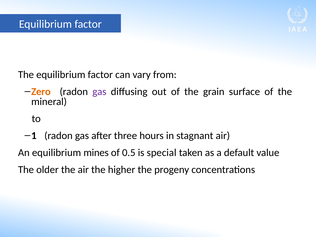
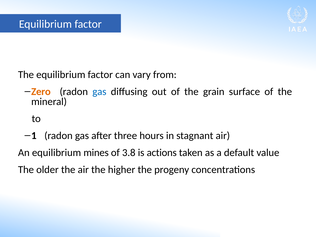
gas at (99, 92) colour: purple -> blue
0.5: 0.5 -> 3.8
special: special -> actions
